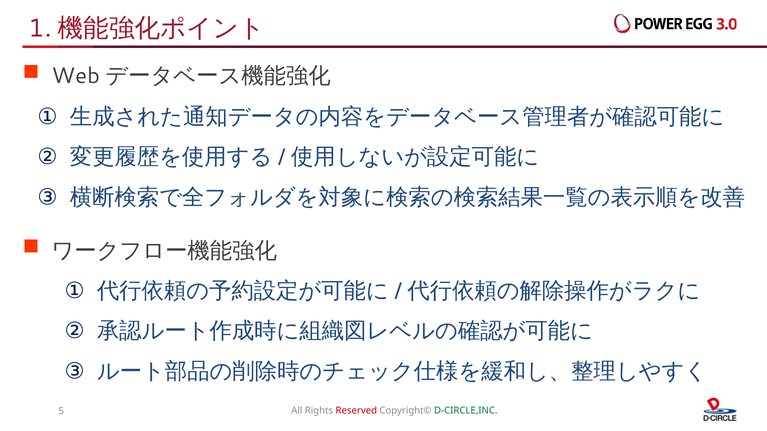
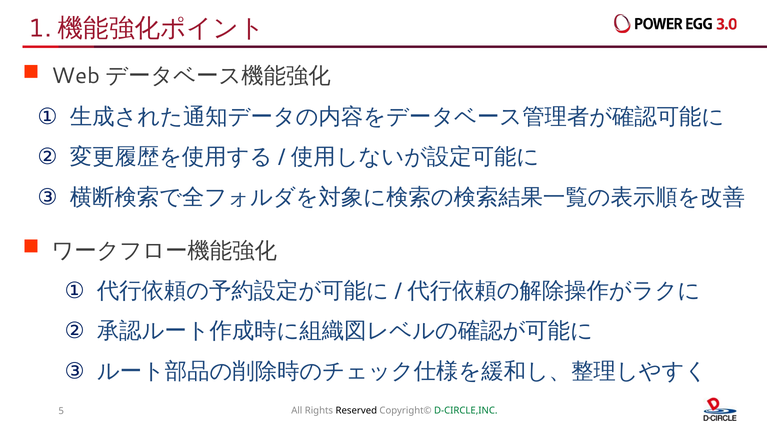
Reserved colour: red -> black
